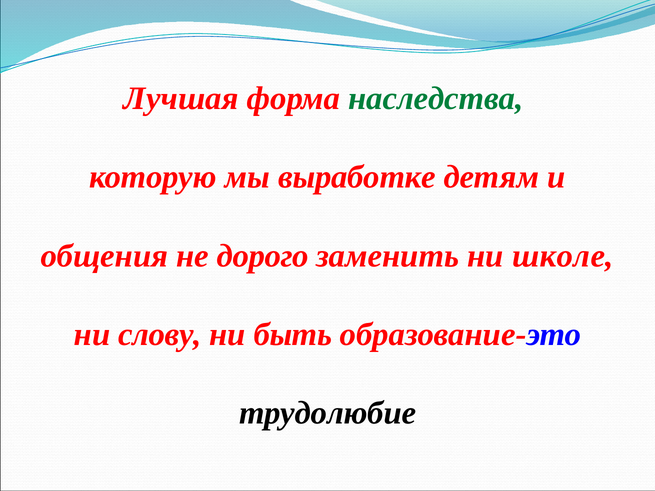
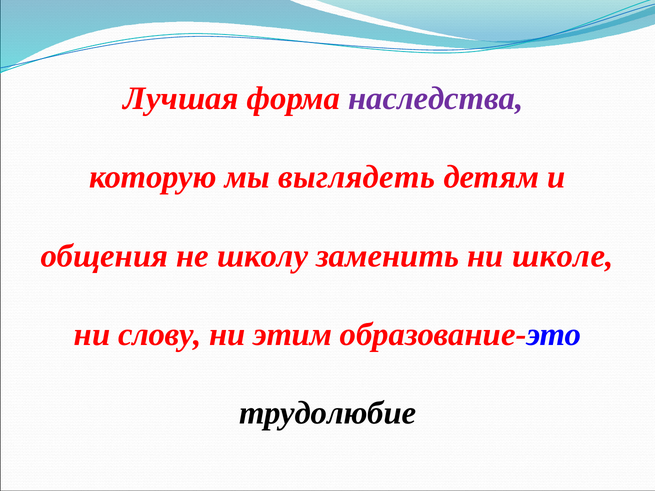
наследства colour: green -> purple
выработке: выработке -> выглядеть
дорого: дорого -> школу
быть: быть -> этим
